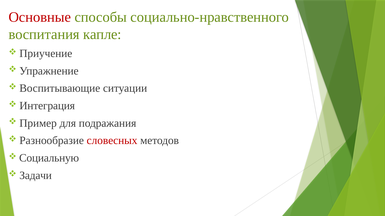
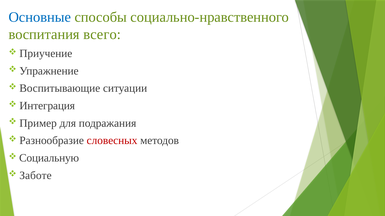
Основные colour: red -> blue
капле: капле -> всего
Задачи: Задачи -> Заботе
